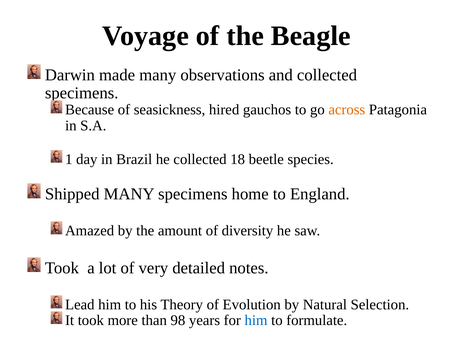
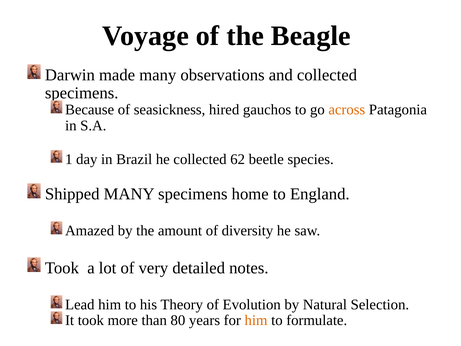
18: 18 -> 62
98: 98 -> 80
him at (256, 320) colour: blue -> orange
